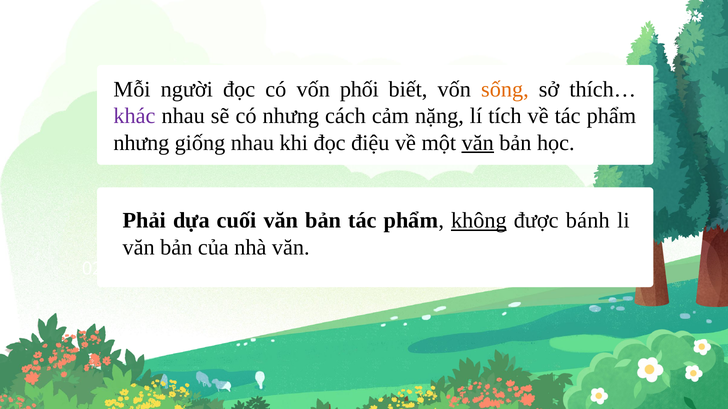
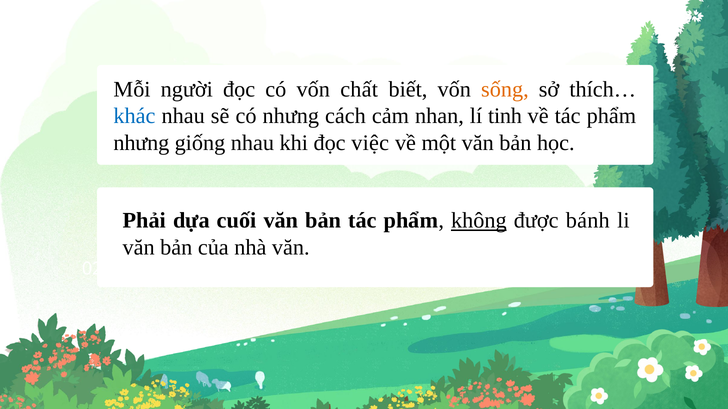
phối: phối -> chất
khác colour: purple -> blue
nặng: nặng -> nhan
tích: tích -> tinh
điệu: điệu -> việc
văn at (478, 143) underline: present -> none
